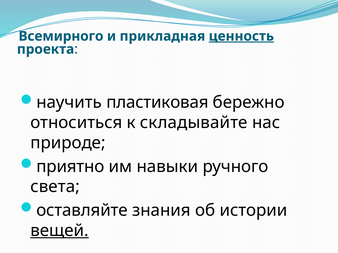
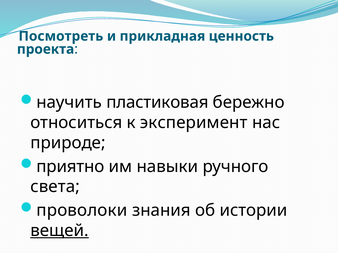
Всемирного: Всемирного -> Посмотреть
ценность underline: present -> none
складывайте: складывайте -> эксперимент
оставляйте: оставляйте -> проволоки
